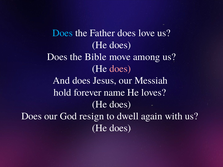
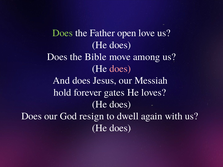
Does at (63, 33) colour: light blue -> light green
Father does: does -> open
name: name -> gates
